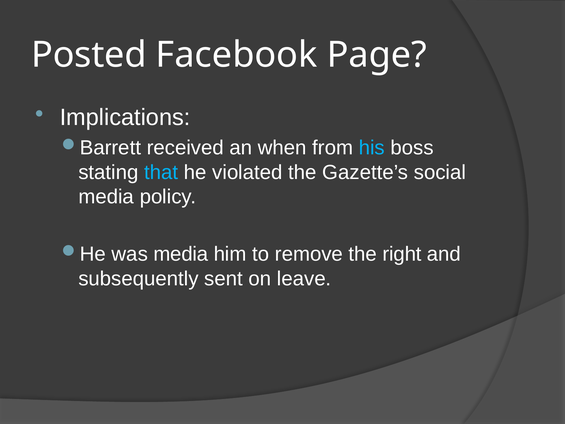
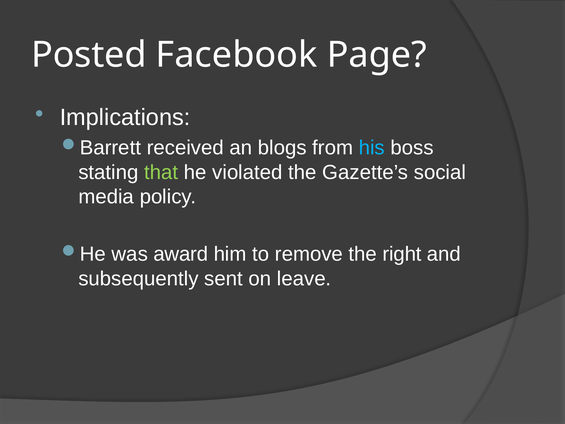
when: when -> blogs
that colour: light blue -> light green
was media: media -> award
